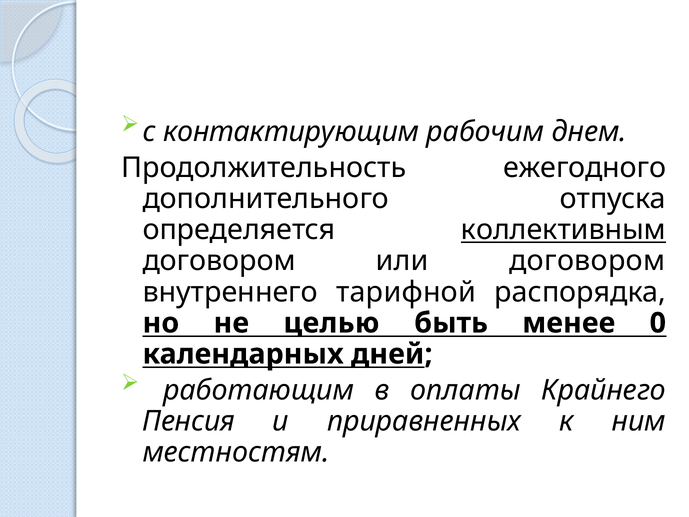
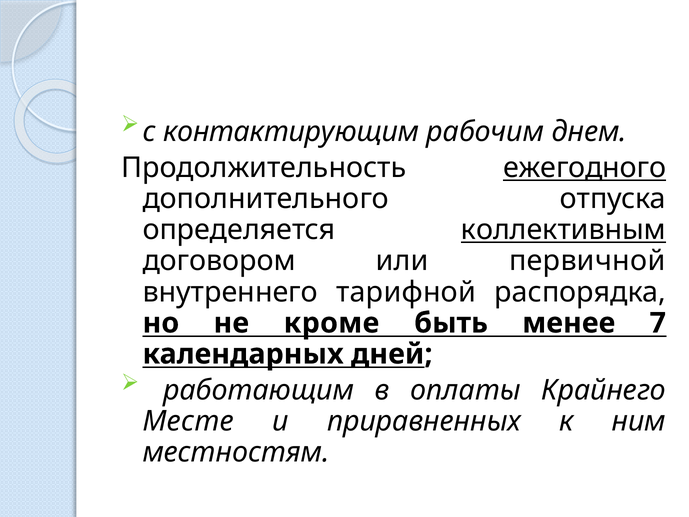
ежегодного underline: none -> present
или договором: договором -> первичной
целью: целью -> кроме
0: 0 -> 7
Пенсия: Пенсия -> Месте
